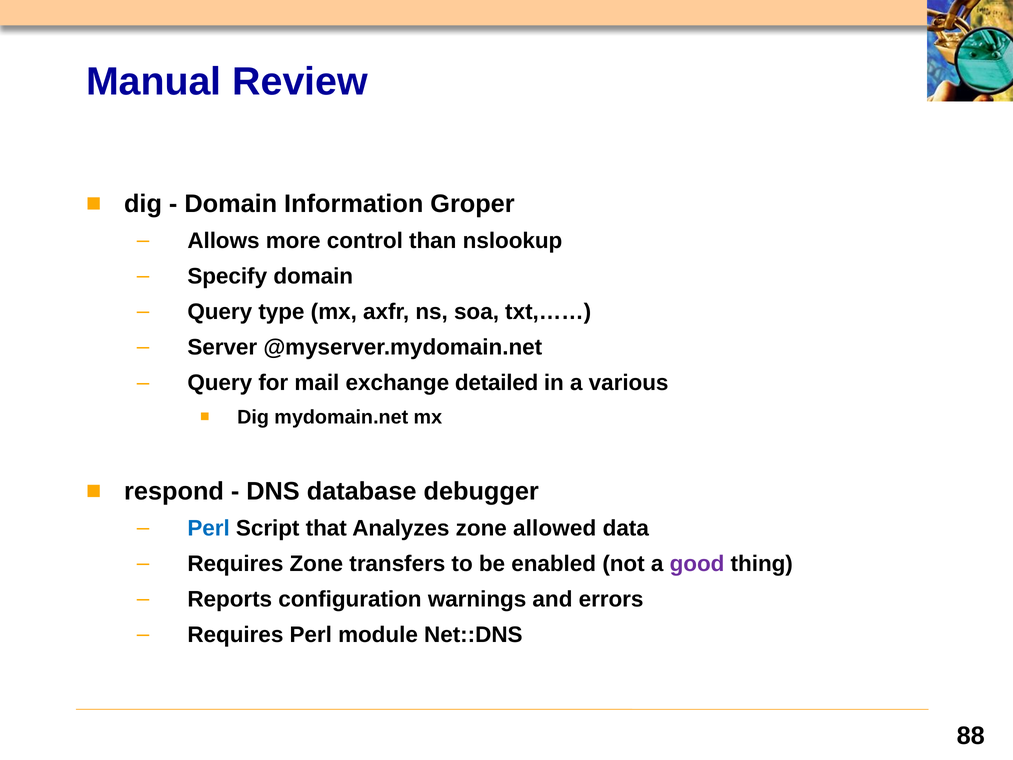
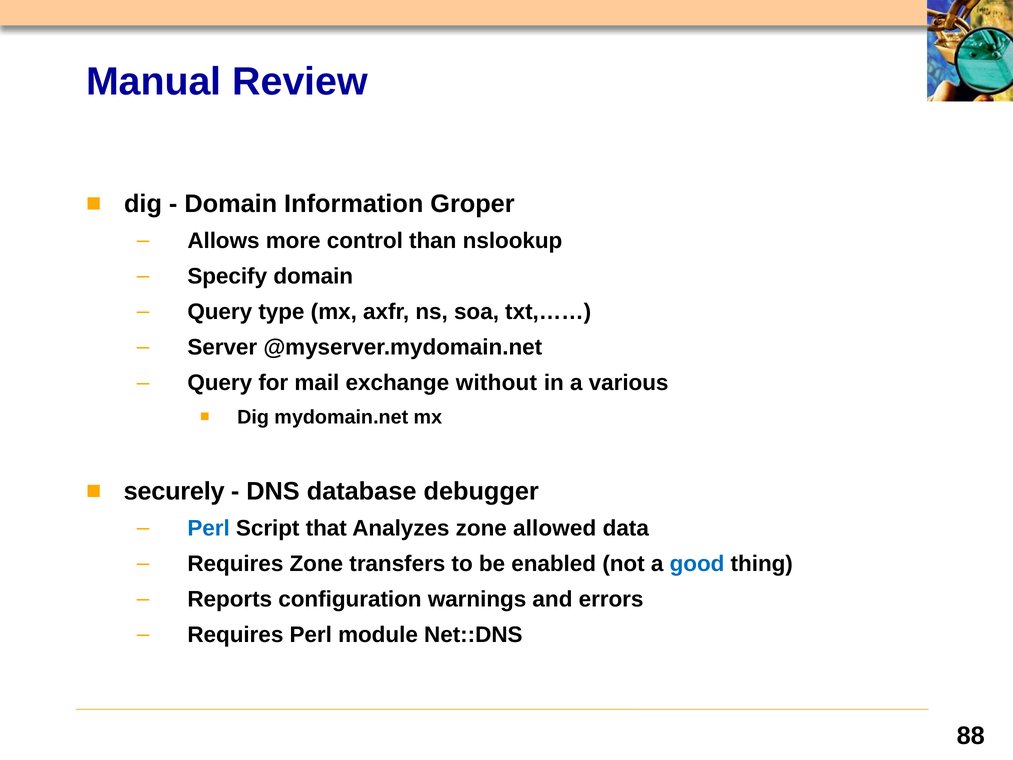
detailed: detailed -> without
respond: respond -> securely
good colour: purple -> blue
